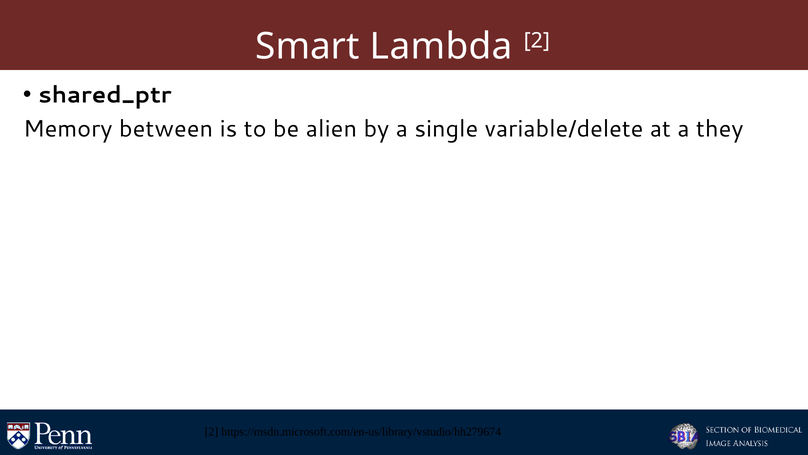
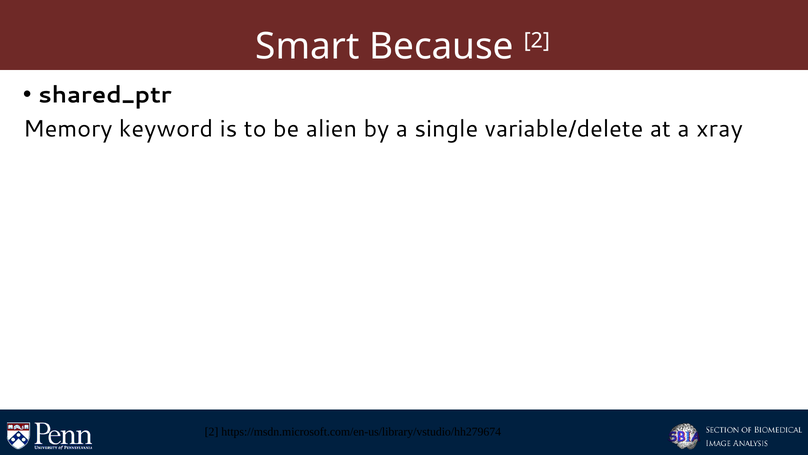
Lambda: Lambda -> Because
between: between -> keyword
they: they -> xray
